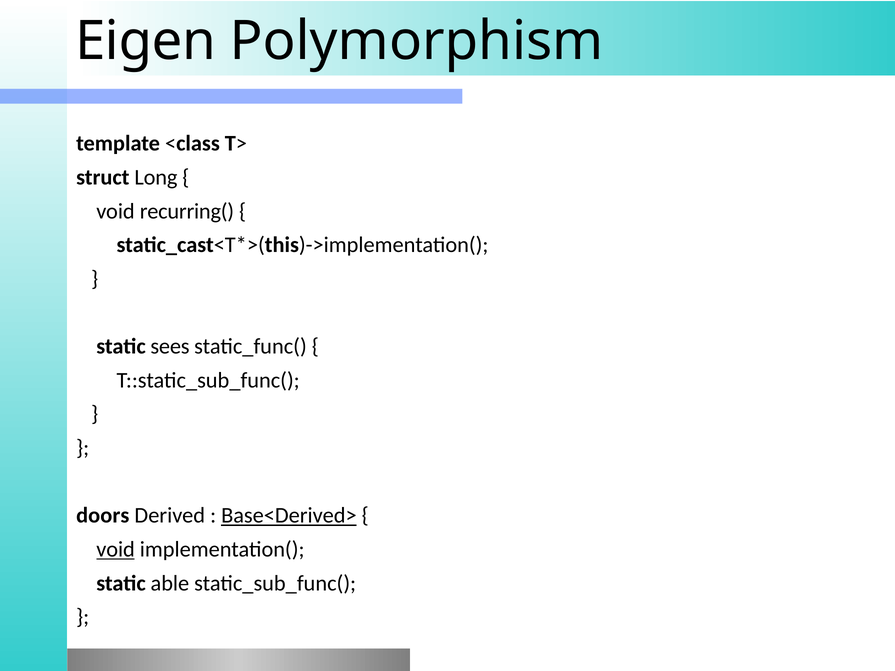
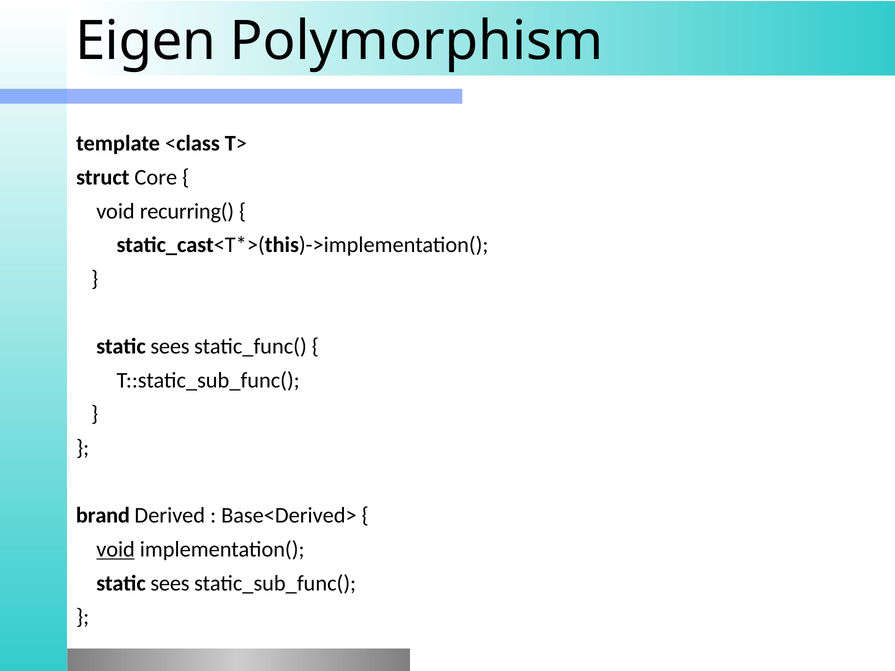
Long: Long -> Core
doors: doors -> brand
Base<Derived> underline: present -> none
able at (170, 583): able -> sees
